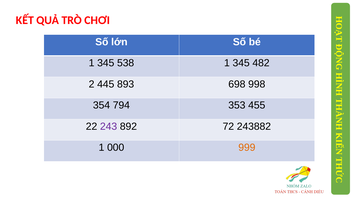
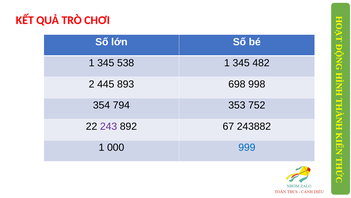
455: 455 -> 752
72: 72 -> 67
999 colour: orange -> blue
